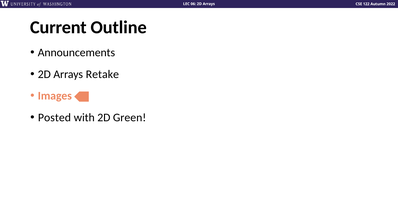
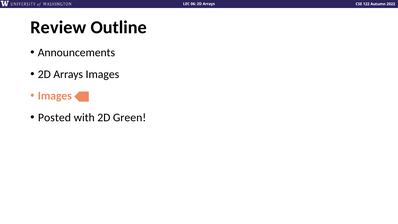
Current: Current -> Review
Arrays Retake: Retake -> Images
